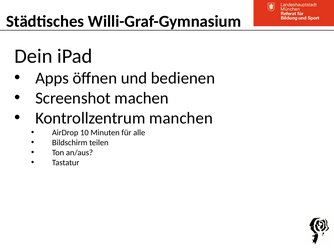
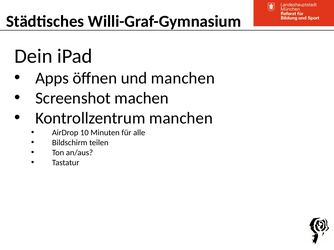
und bedienen: bedienen -> manchen
